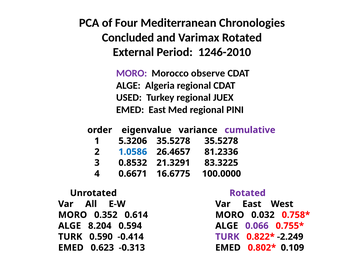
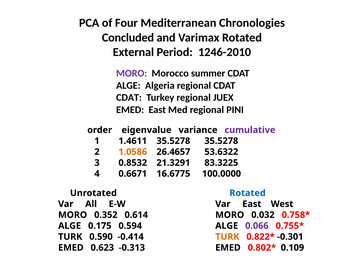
observe: observe -> summer
USED at (129, 98): USED -> CDAT
5.3206: 5.3206 -> 1.4611
1.0586 colour: blue -> orange
81.2336: 81.2336 -> 53.6322
Rotated at (248, 193) colour: purple -> blue
8.204: 8.204 -> 0.175
TURK at (227, 237) colour: purple -> orange
-2.249: -2.249 -> -0.301
